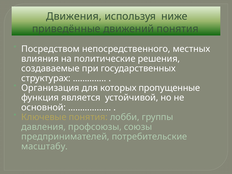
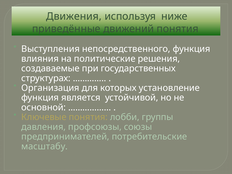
Посредством: Посредством -> Выступления
непосредственного местных: местных -> функция
пропущенные: пропущенные -> установление
